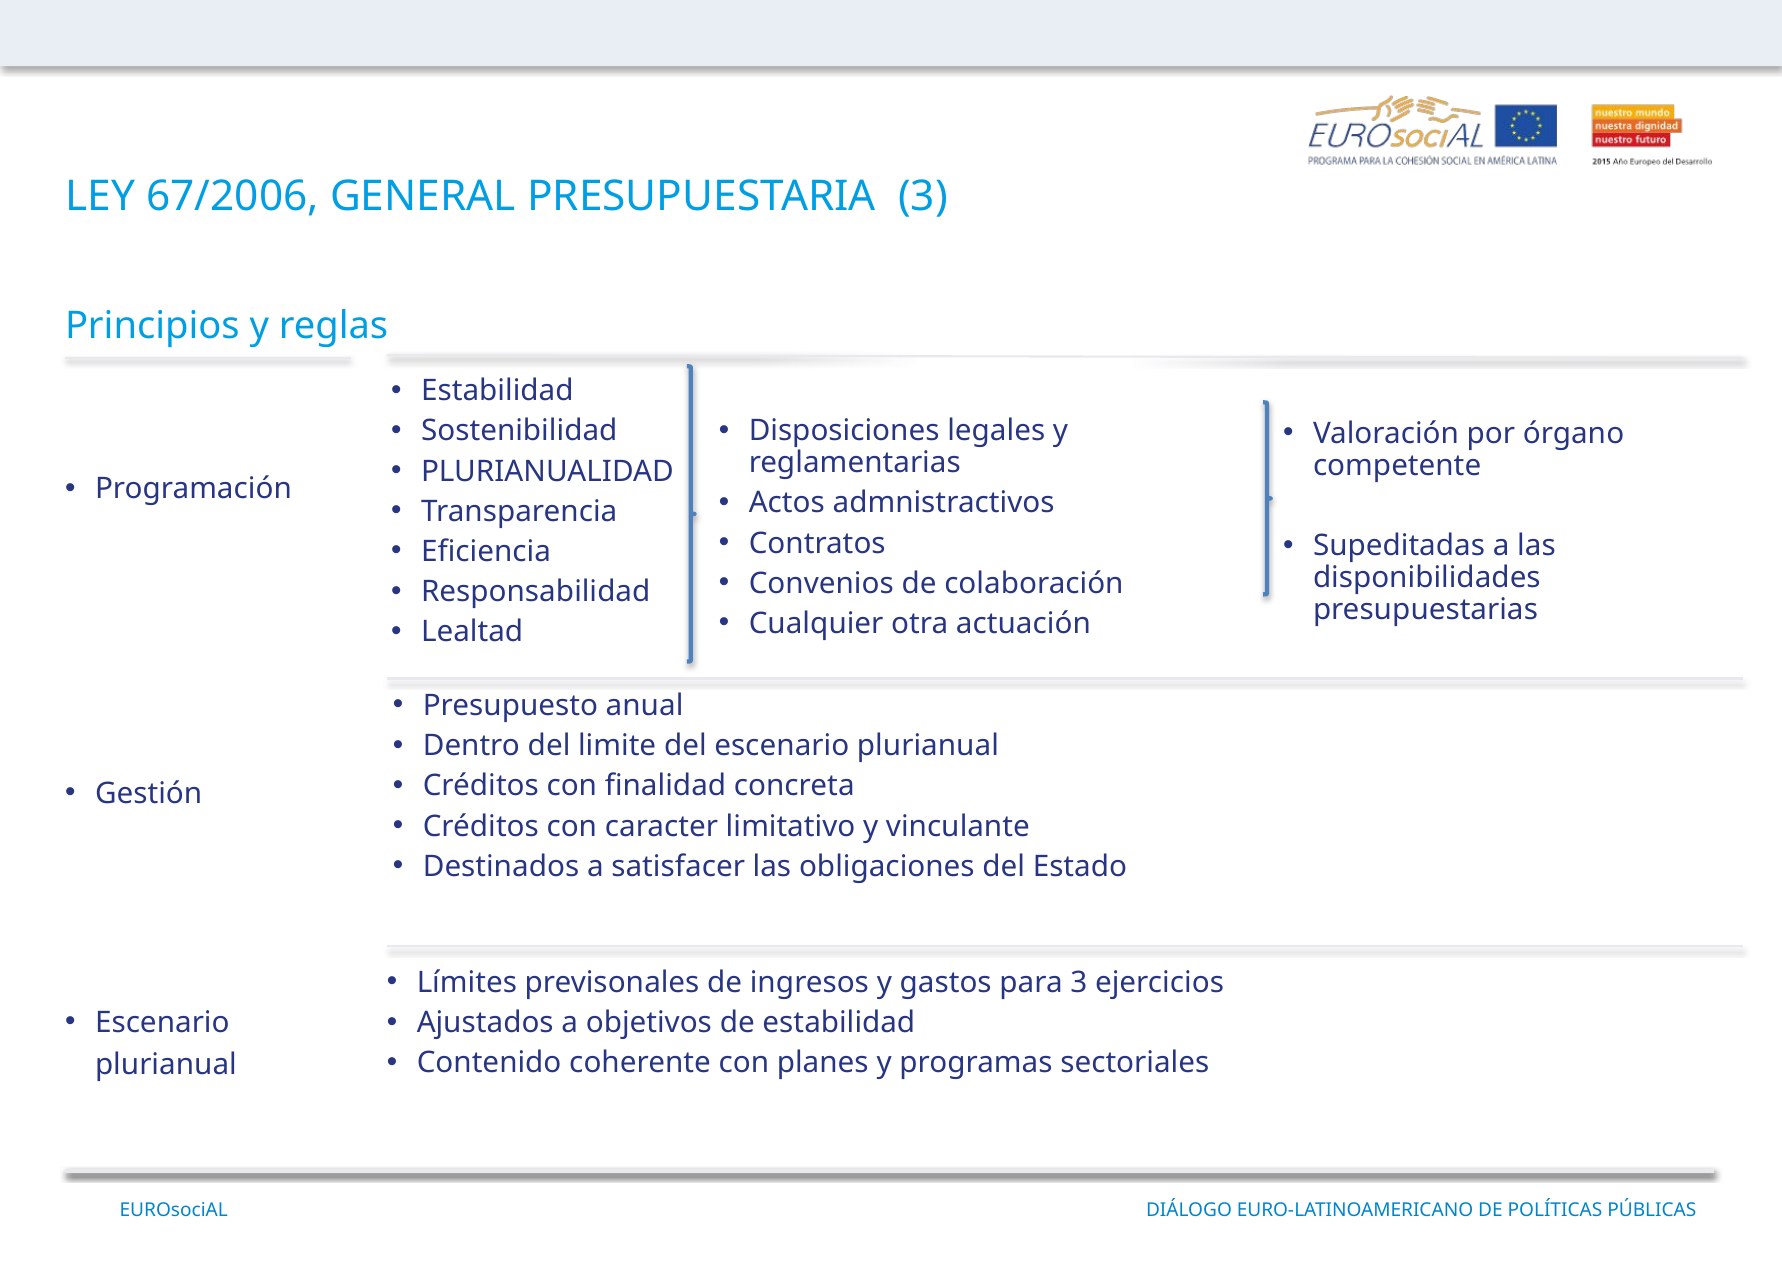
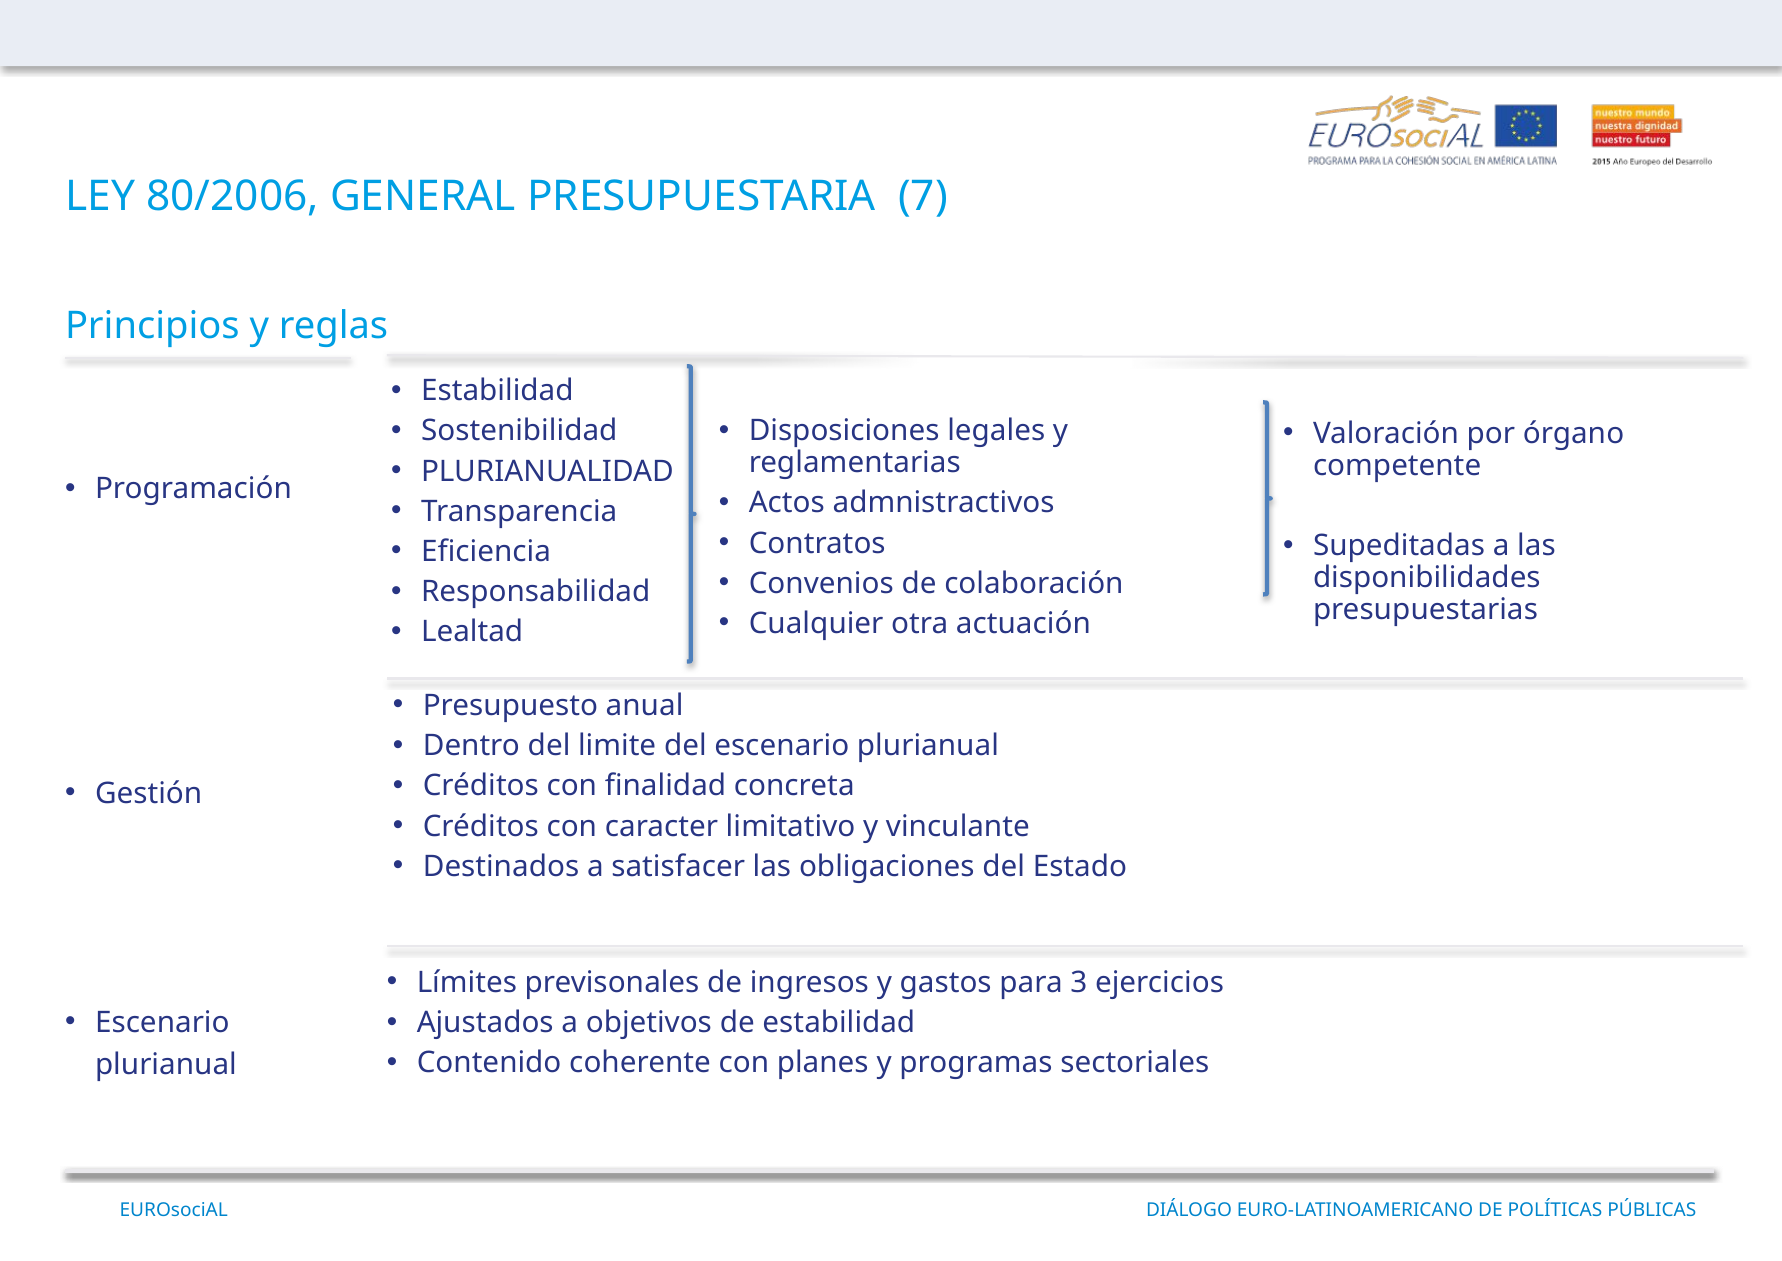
67/2006: 67/2006 -> 80/2006
PRESUPUESTARIA 3: 3 -> 7
